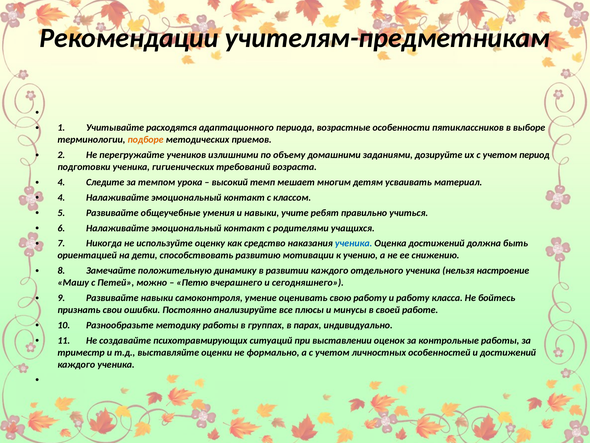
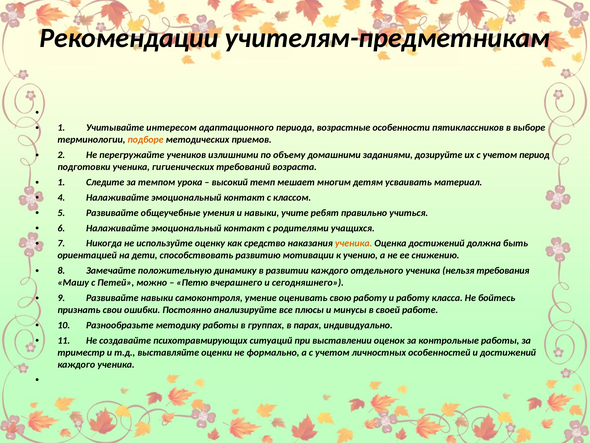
расходятся: расходятся -> интересом
4 at (61, 182): 4 -> 1
ученика at (354, 243) colour: blue -> orange
настроение: настроение -> требования
